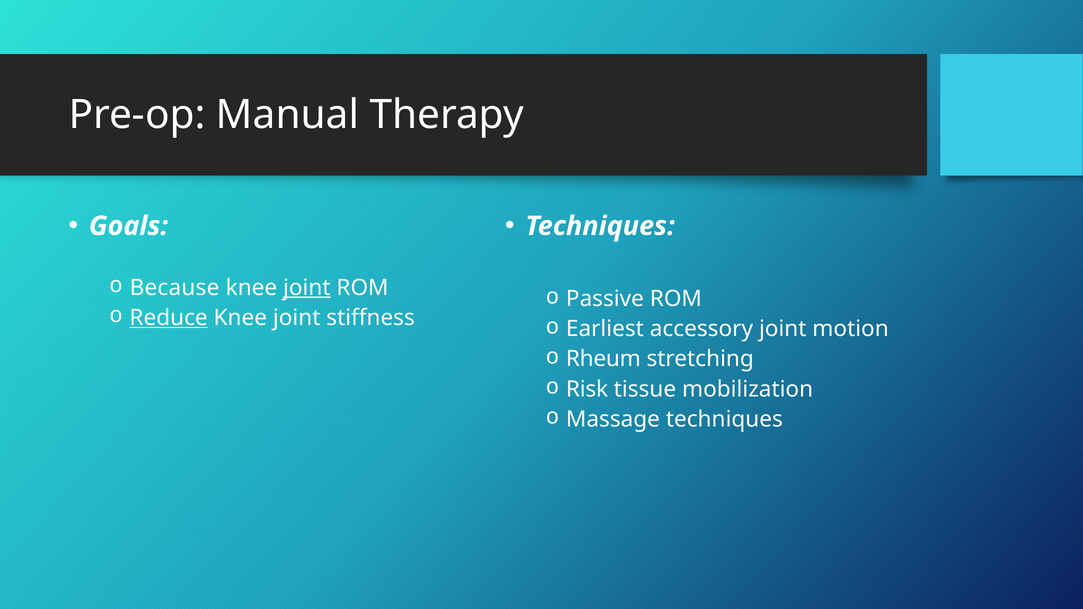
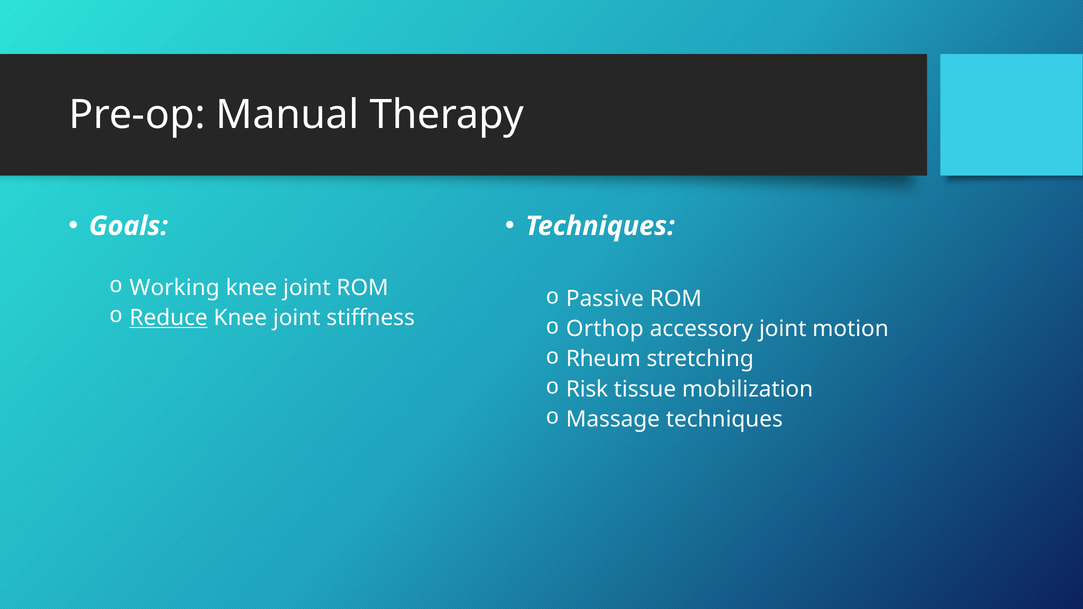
Because: Because -> Working
joint at (307, 288) underline: present -> none
Earliest: Earliest -> Orthop
